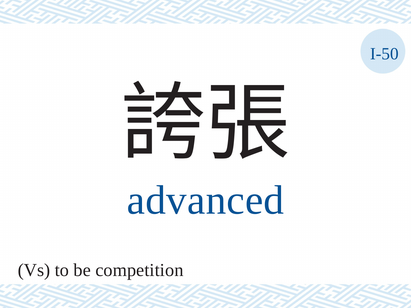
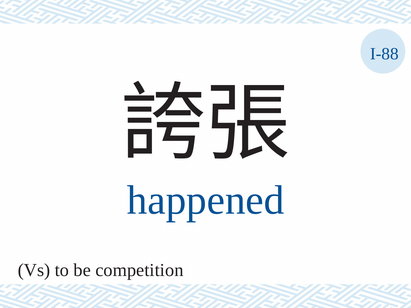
I-50: I-50 -> I-88
advanced: advanced -> happened
